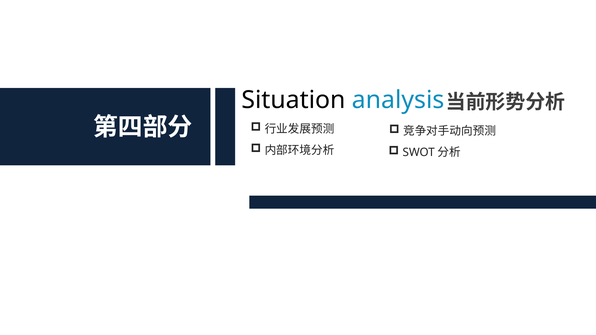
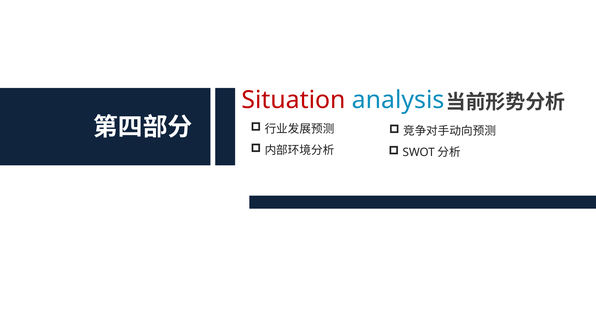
Situation colour: black -> red
